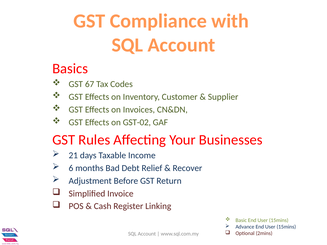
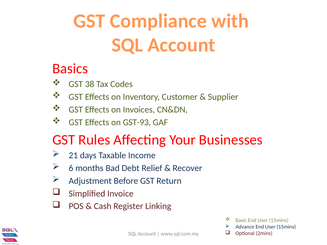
67: 67 -> 38
GST-02: GST-02 -> GST-93
